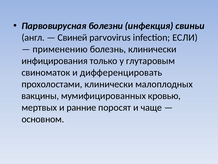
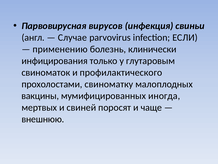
болезни: болезни -> вирусов
Свиней: Свиней -> Случае
дифференцировать: дифференцировать -> профилактического
прохолостами клинически: клинически -> свиноматку
кровью: кровью -> иногда
ранние: ранние -> свиней
основном: основном -> внешнюю
